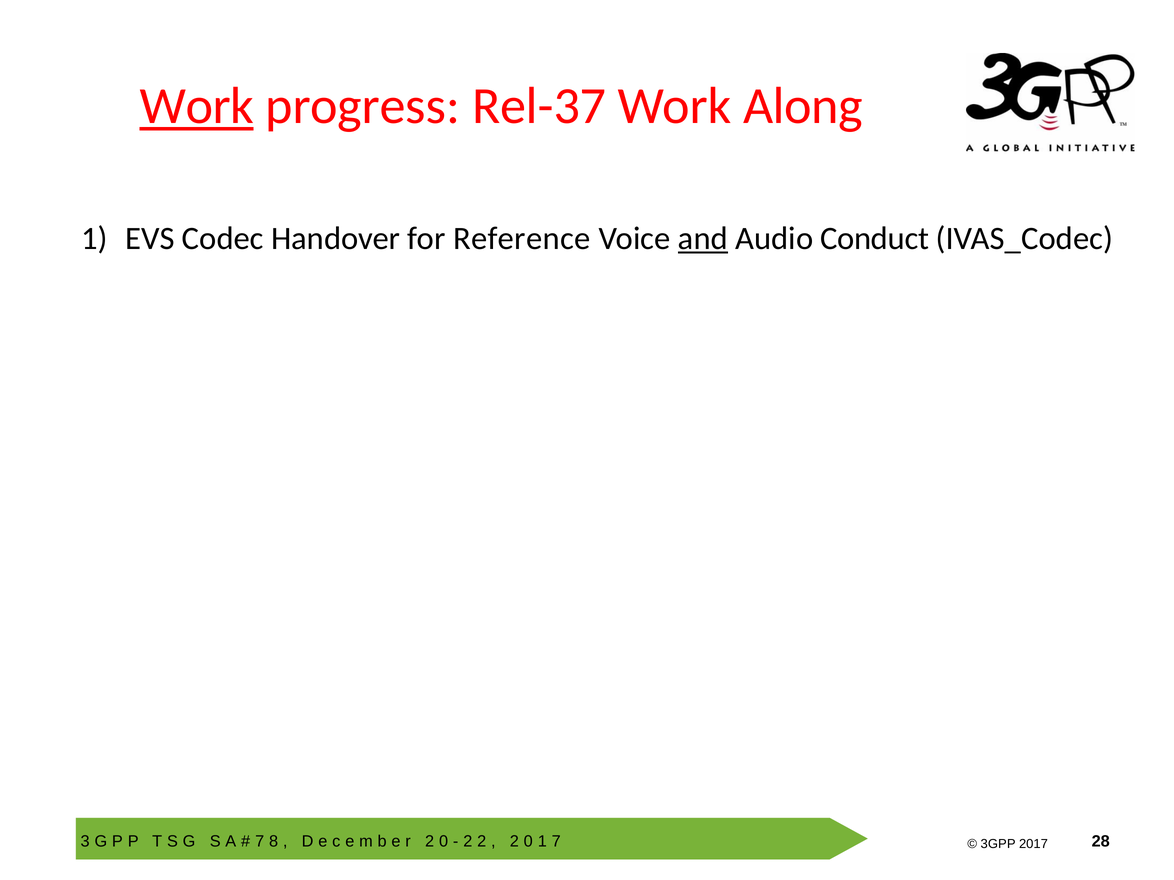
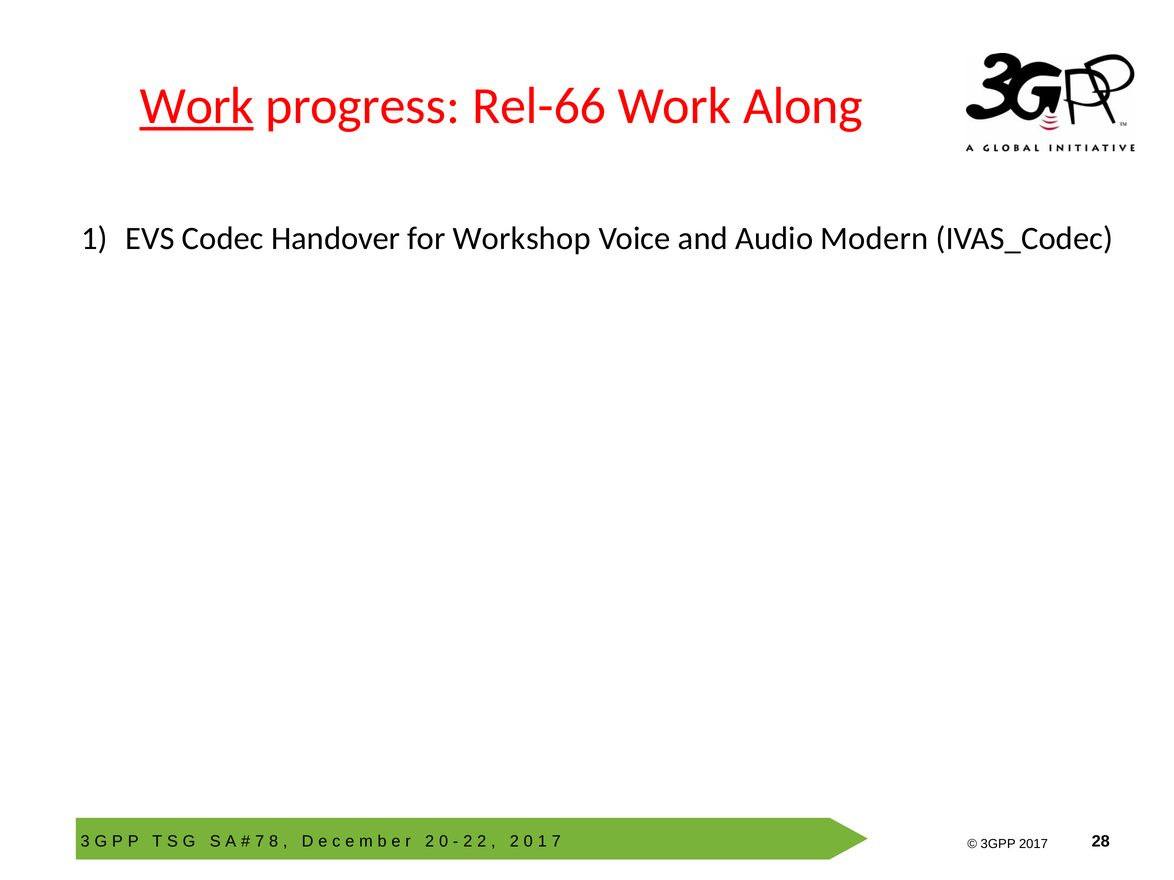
Rel-37: Rel-37 -> Rel-66
Reference: Reference -> Workshop
and underline: present -> none
Conduct: Conduct -> Modern
